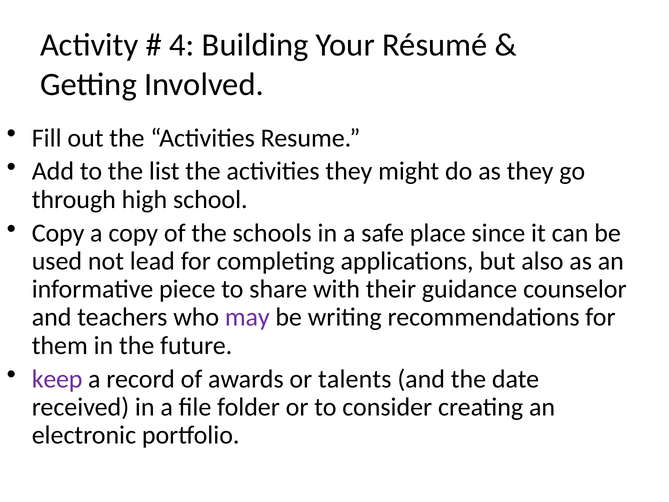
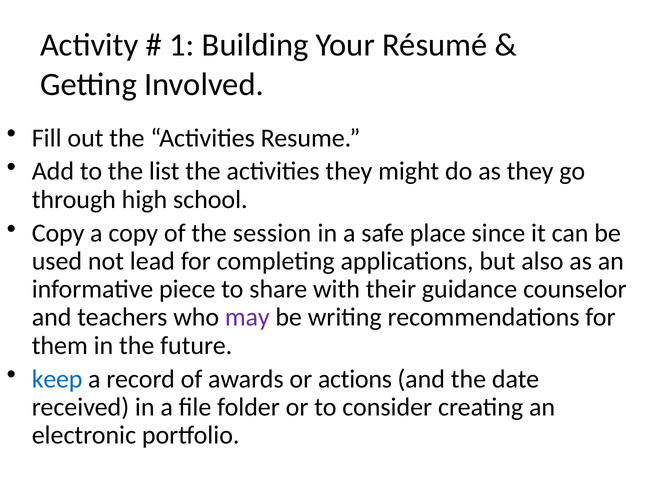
4: 4 -> 1
schools: schools -> session
keep colour: purple -> blue
talents: talents -> actions
